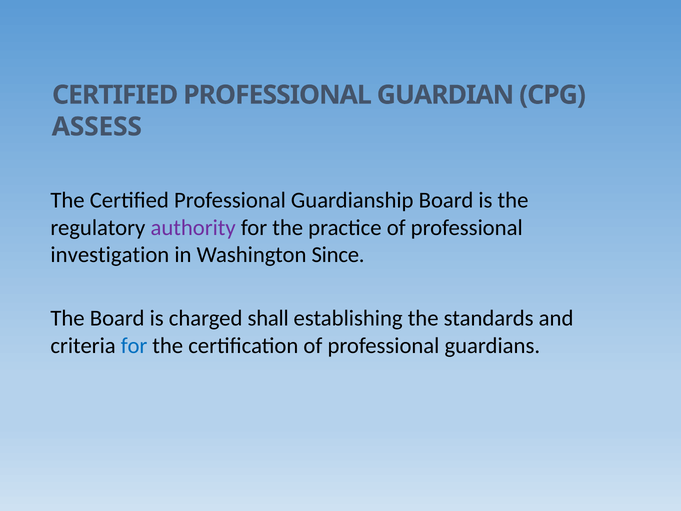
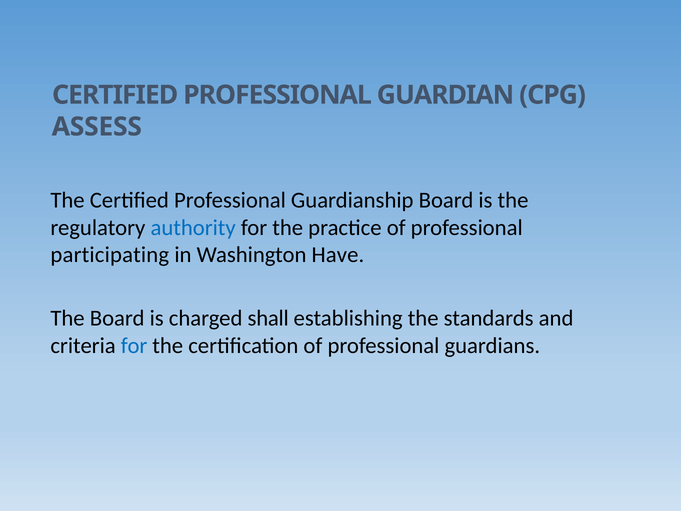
authority colour: purple -> blue
investigation: investigation -> participating
Since: Since -> Have
